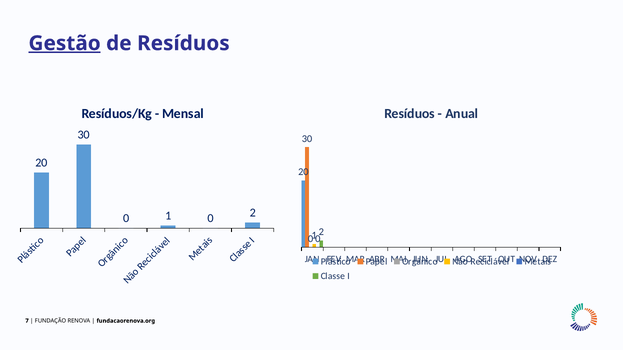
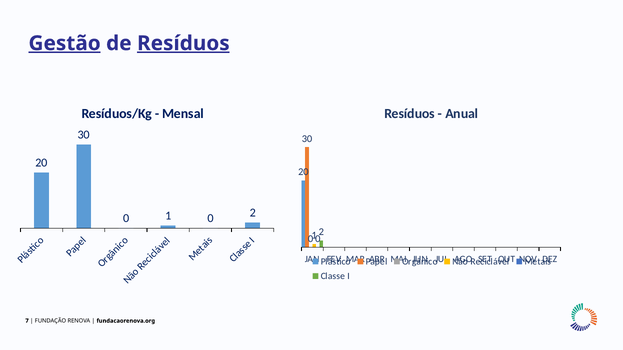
Resíduos at (183, 43) underline: none -> present
